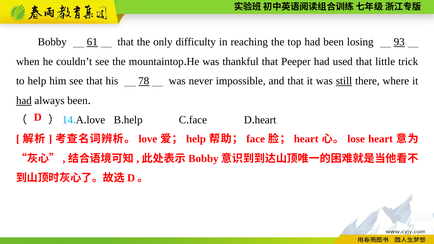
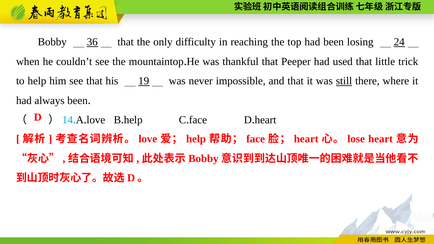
61: 61 -> 36
93: 93 -> 24
78: 78 -> 19
had at (24, 101) underline: present -> none
